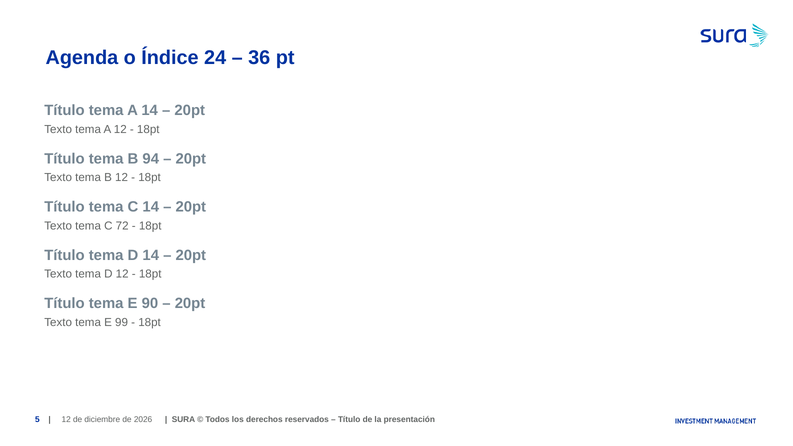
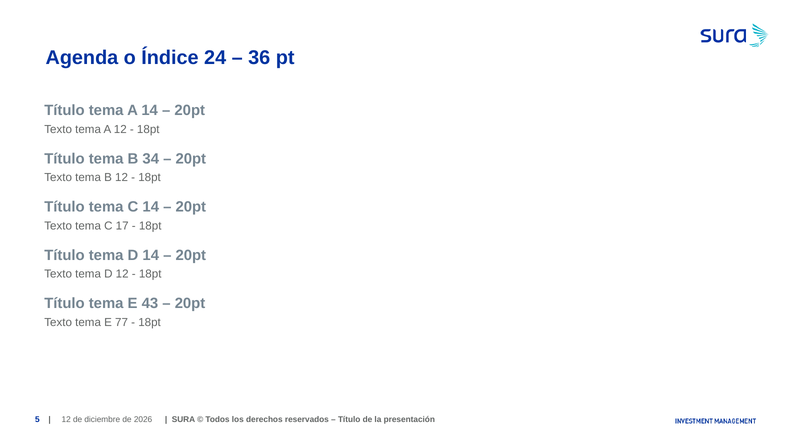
94: 94 -> 34
72: 72 -> 17
90: 90 -> 43
99: 99 -> 77
